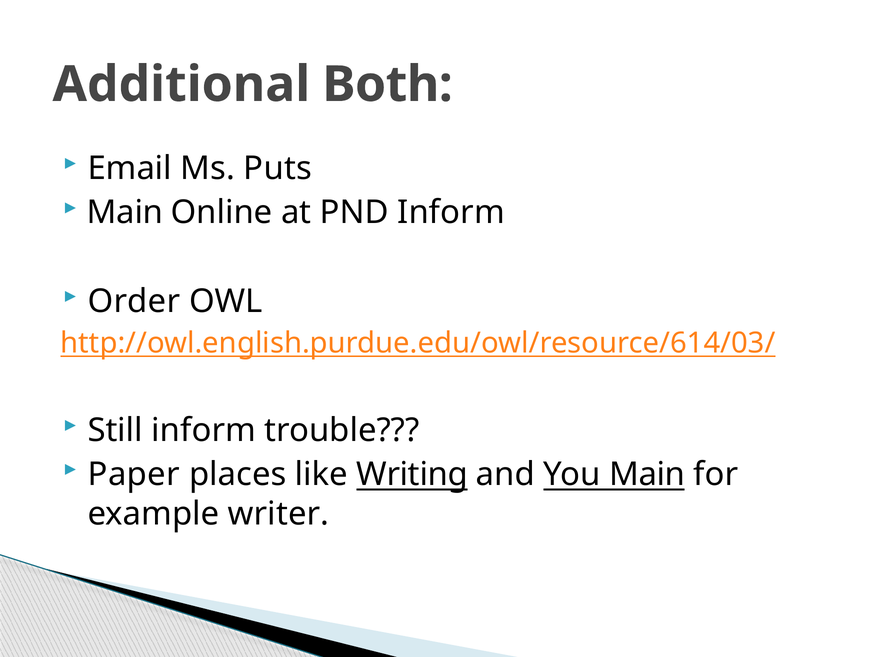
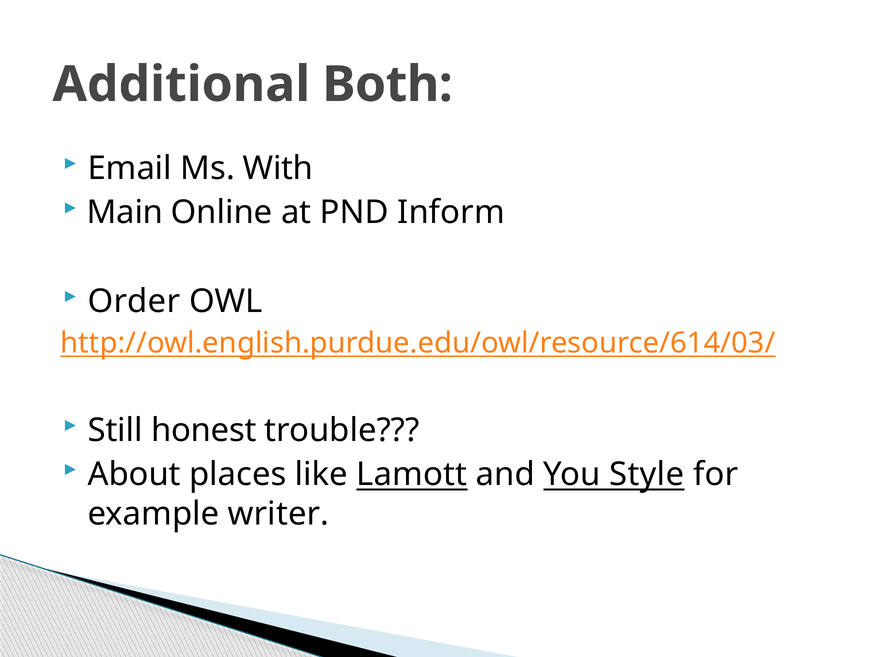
Puts: Puts -> With
Still inform: inform -> honest
Paper: Paper -> About
Writing: Writing -> Lamott
You Main: Main -> Style
